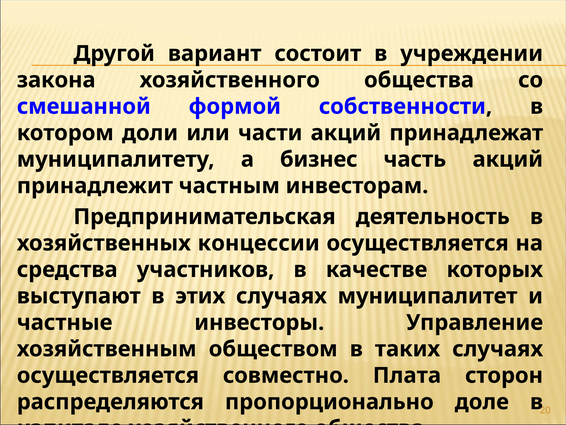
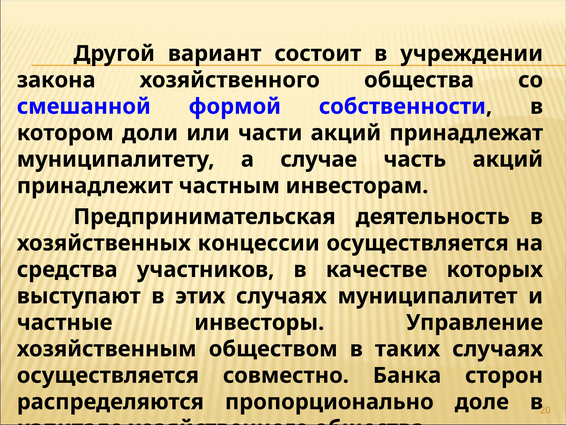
бизнес: бизнес -> случае
Плата: Плата -> Банка
